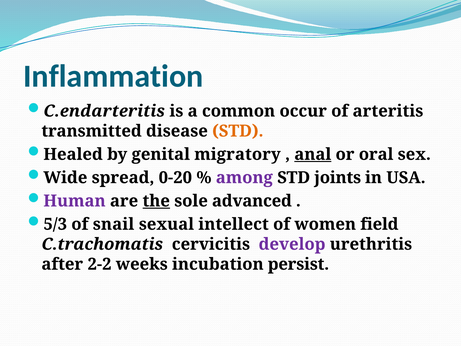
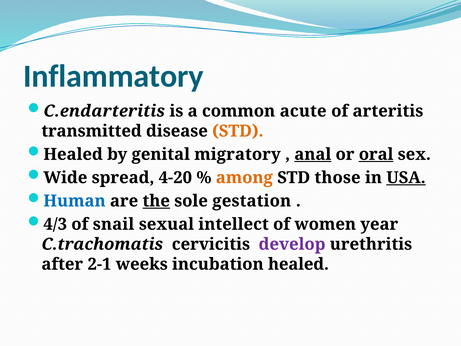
Inflammation: Inflammation -> Inflammatory
occur: occur -> acute
oral underline: none -> present
0-20: 0-20 -> 4-20
among colour: purple -> orange
joints: joints -> those
USA underline: none -> present
Human colour: purple -> blue
advanced: advanced -> gestation
5/3: 5/3 -> 4/3
field: field -> year
2-2: 2-2 -> 2-1
incubation persist: persist -> healed
